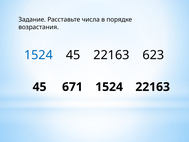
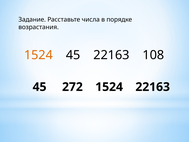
1524 at (38, 55) colour: blue -> orange
623: 623 -> 108
671: 671 -> 272
